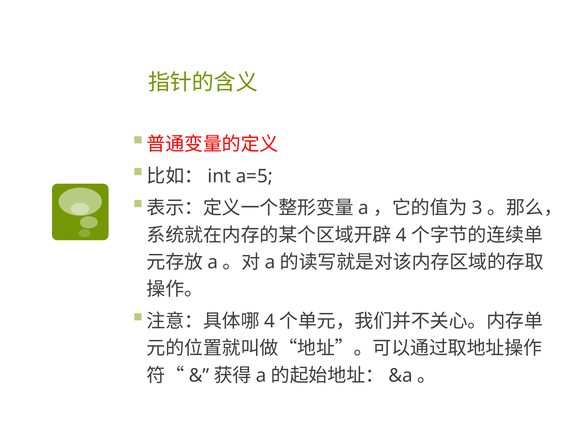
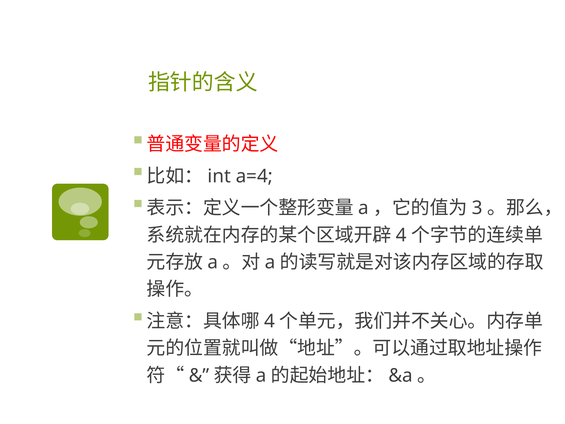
a=5: a=5 -> a=4
